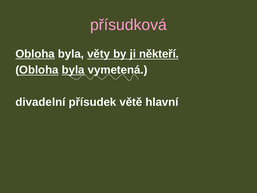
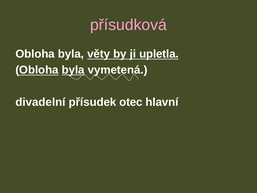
Obloha at (35, 54) underline: present -> none
někteří: někteří -> upletla
větě: větě -> otec
